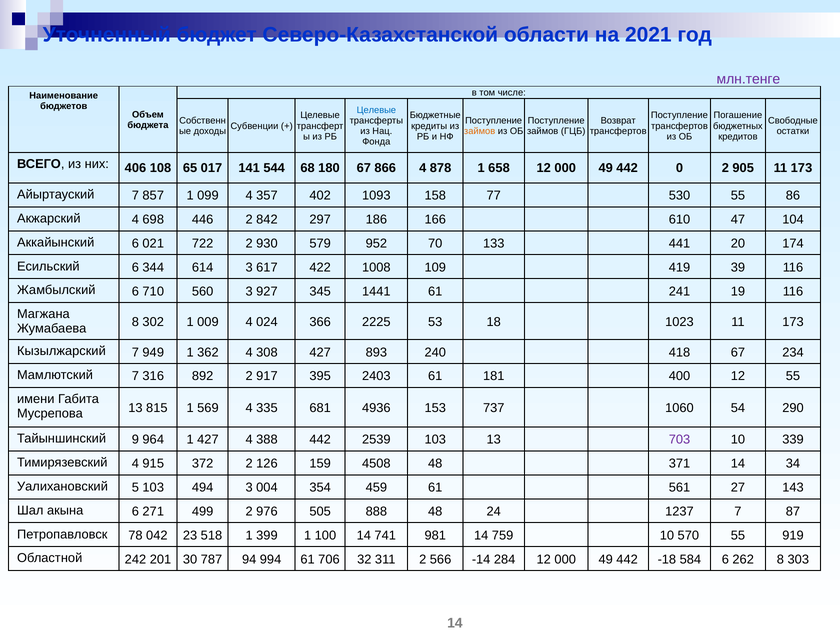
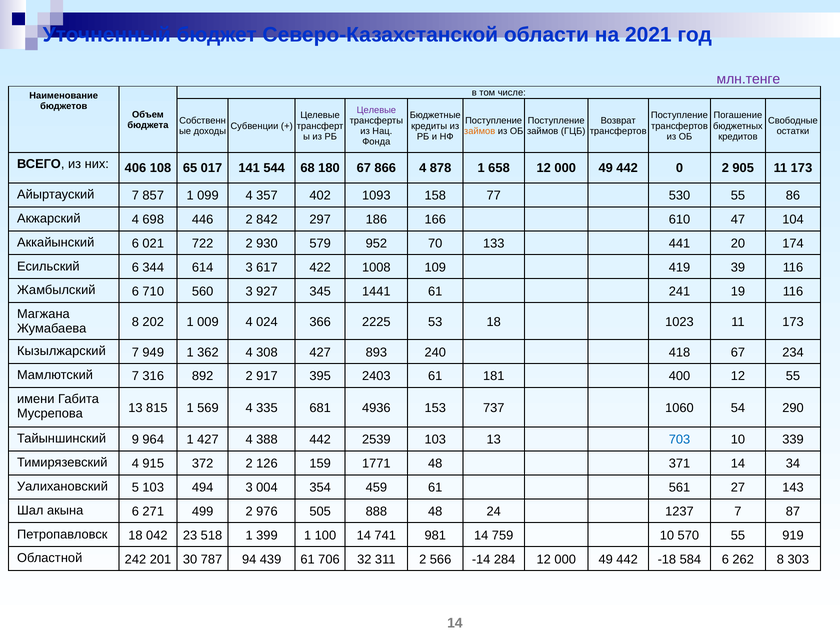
Целевые at (376, 110) colour: blue -> purple
302: 302 -> 202
703 colour: purple -> blue
4508: 4508 -> 1771
Петропавловск 78: 78 -> 18
994: 994 -> 439
